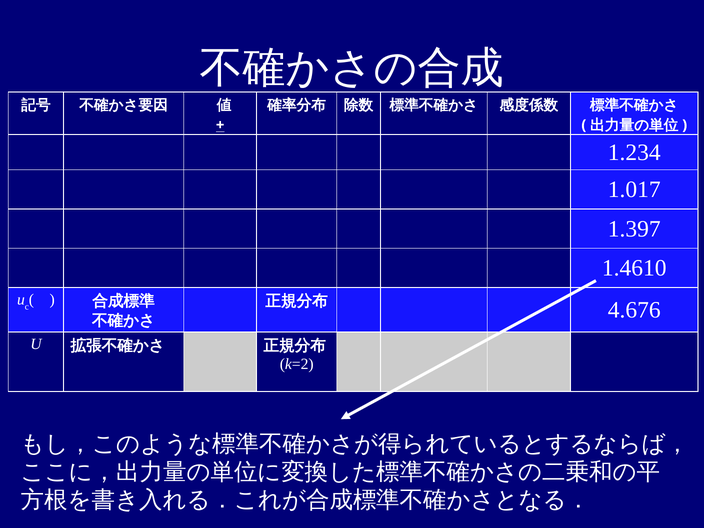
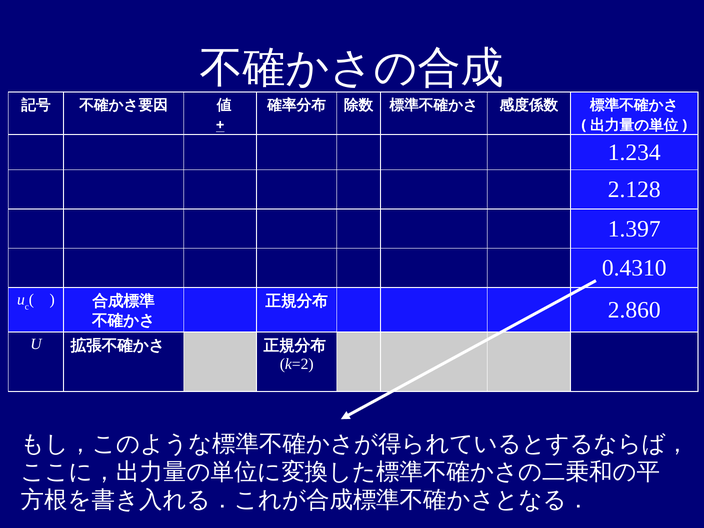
1.017: 1.017 -> 2.128
1.4610: 1.4610 -> 0.4310
4.676: 4.676 -> 2.860
